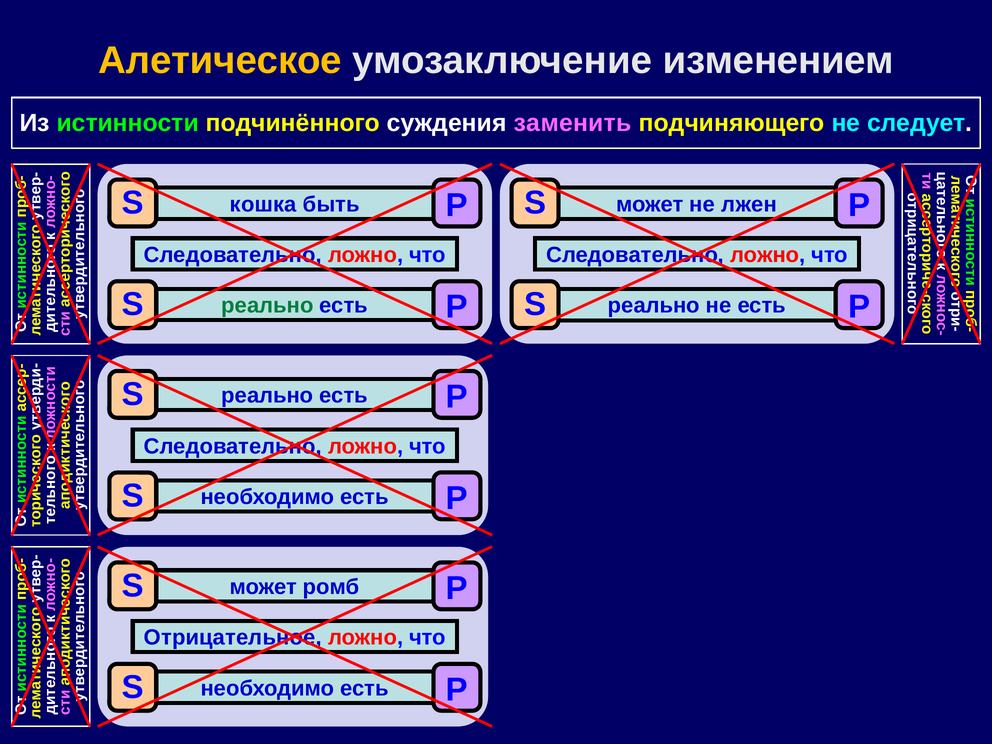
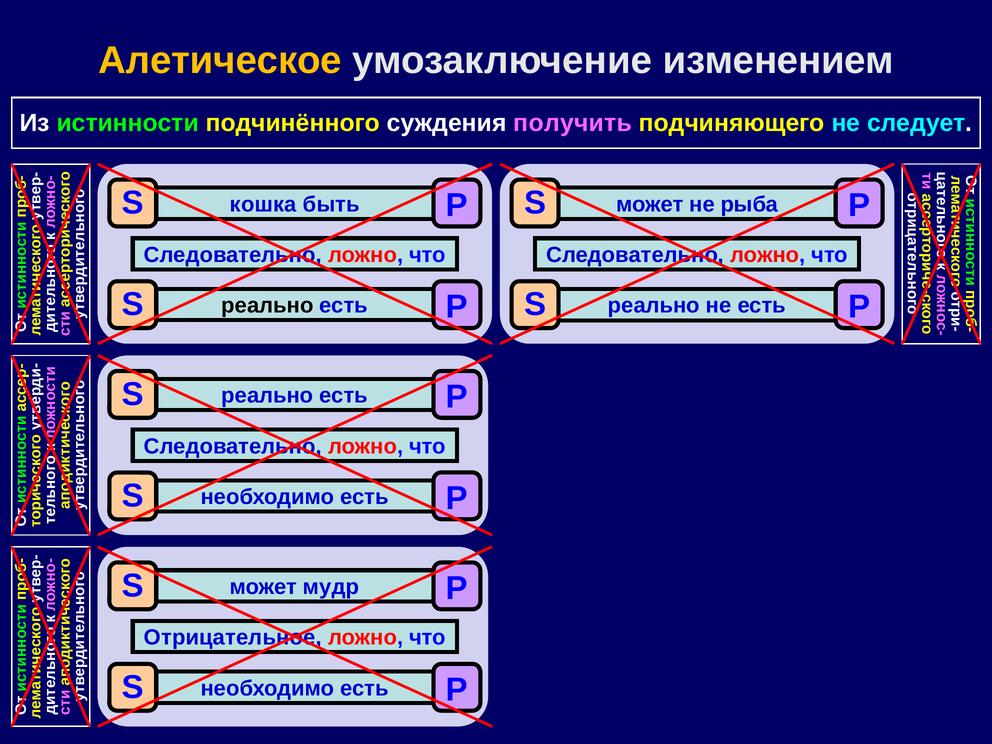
заменить: заменить -> получить
лжен: лжен -> рыба
реально at (267, 306) colour: green -> black
ромб: ромб -> мудр
